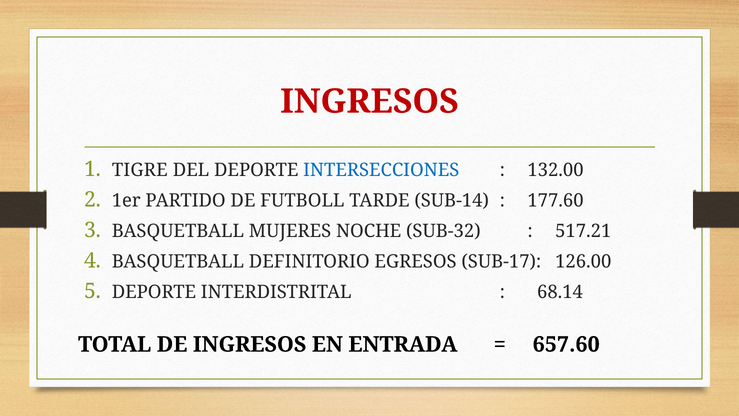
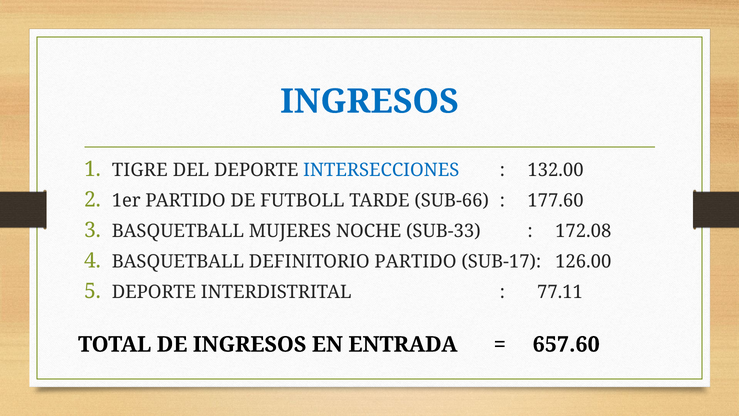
INGRESOS at (369, 101) colour: red -> blue
SUB-14: SUB-14 -> SUB-66
SUB-32: SUB-32 -> SUB-33
517.21: 517.21 -> 172.08
DEFINITORIO EGRESOS: EGRESOS -> PARTIDO
68.14: 68.14 -> 77.11
